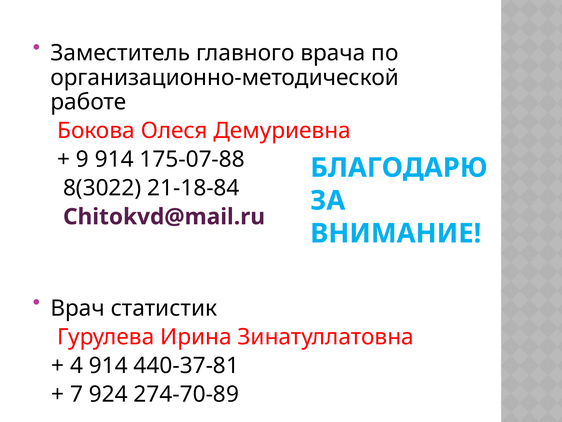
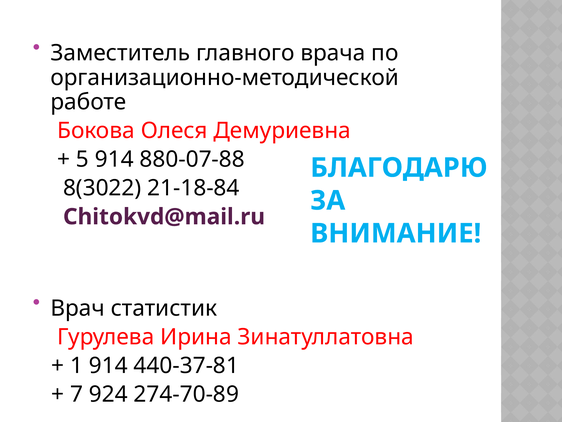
9: 9 -> 5
175-07-88: 175-07-88 -> 880-07-88
4: 4 -> 1
